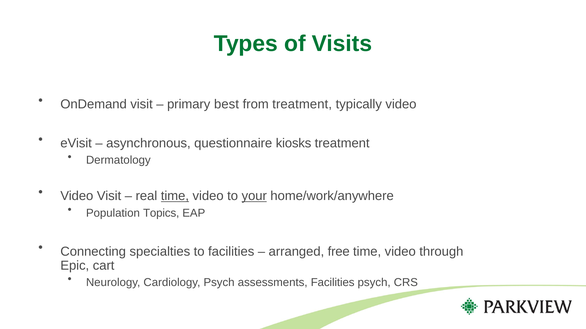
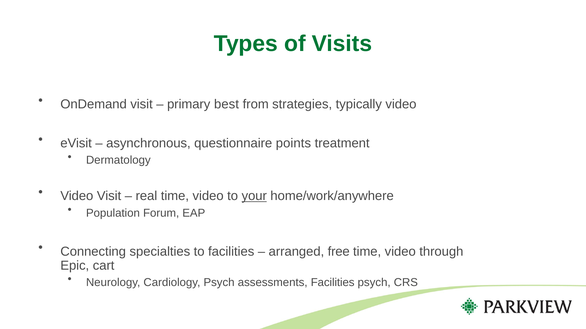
from treatment: treatment -> strategies
kiosks: kiosks -> points
time at (175, 196) underline: present -> none
Topics: Topics -> Forum
